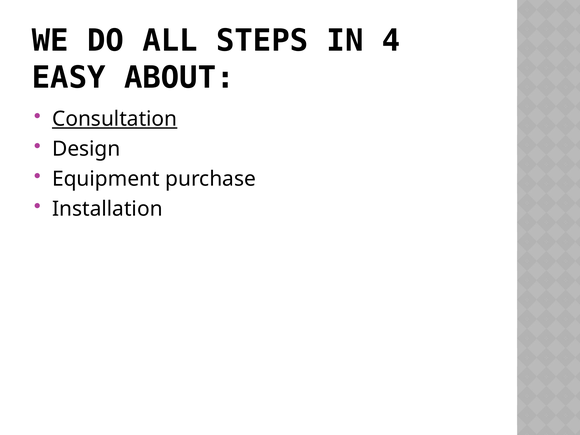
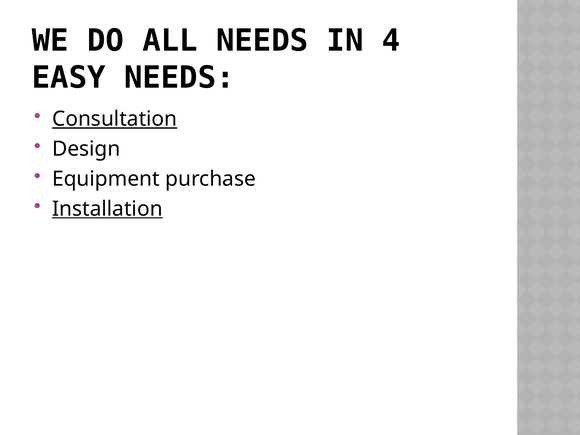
ALL STEPS: STEPS -> NEEDS
EASY ABOUT: ABOUT -> NEEDS
Installation underline: none -> present
